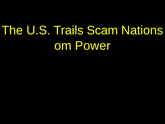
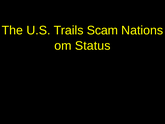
Power: Power -> Status
